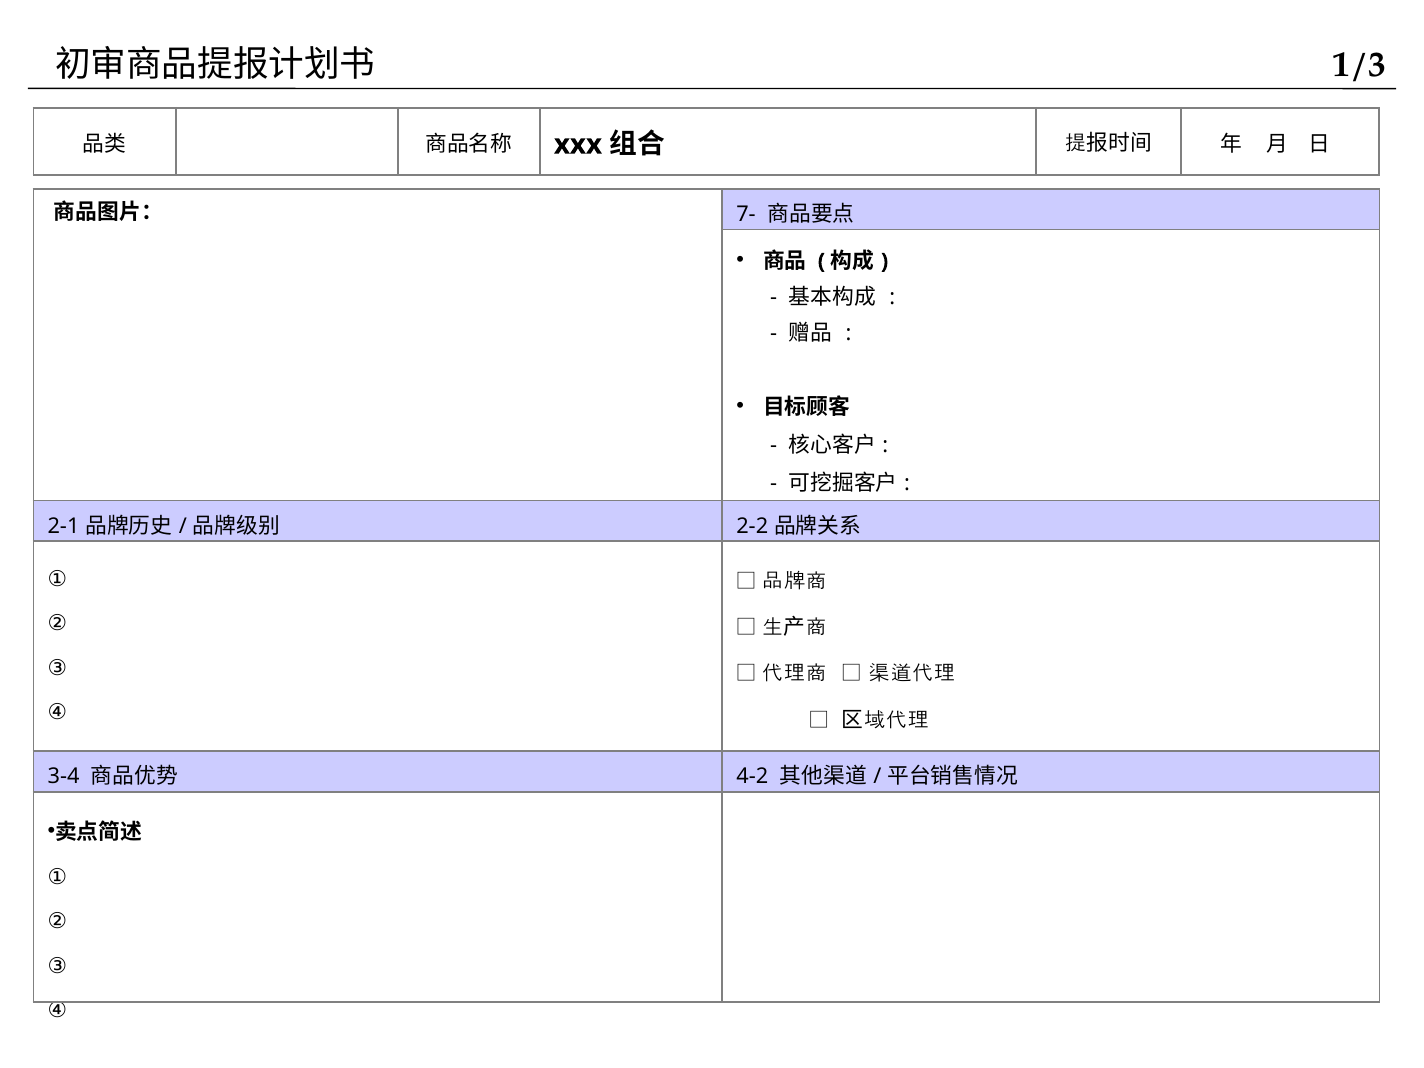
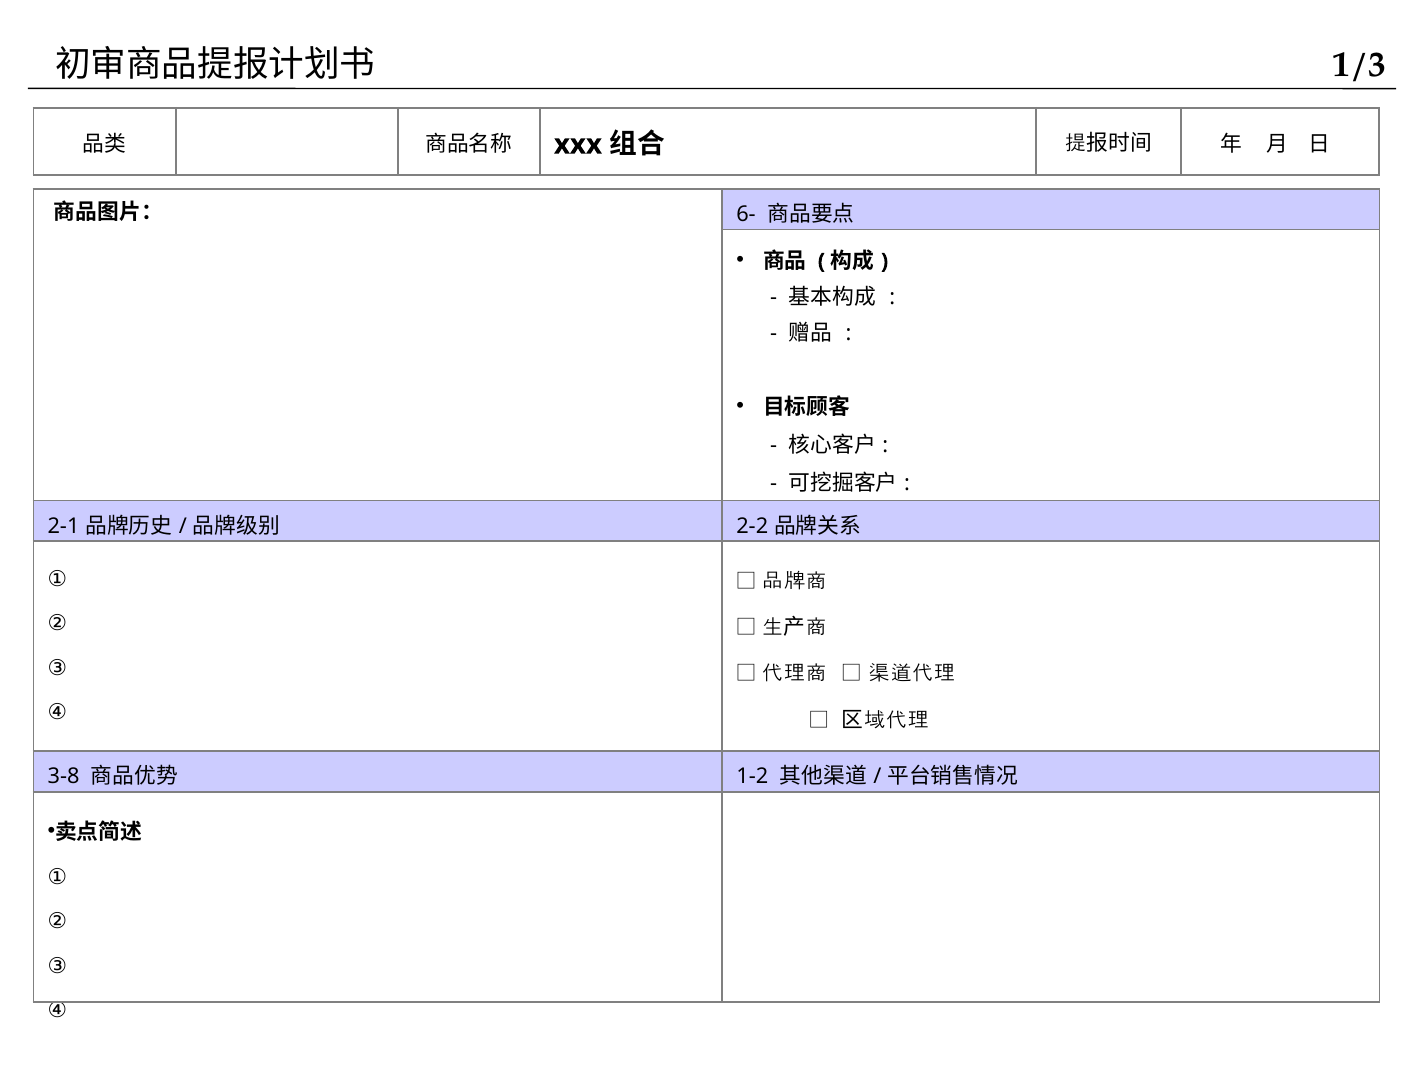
7-: 7- -> 6-
3-4: 3-4 -> 3-8
4-2: 4-2 -> 1-2
